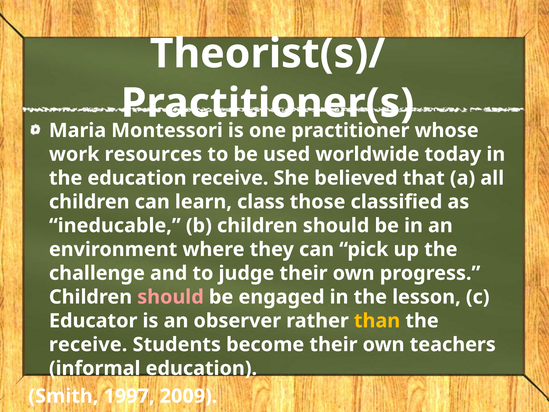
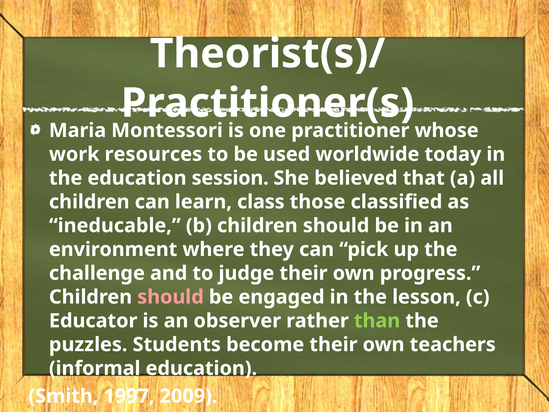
education receive: receive -> session
than colour: yellow -> light green
receive at (88, 344): receive -> puzzles
